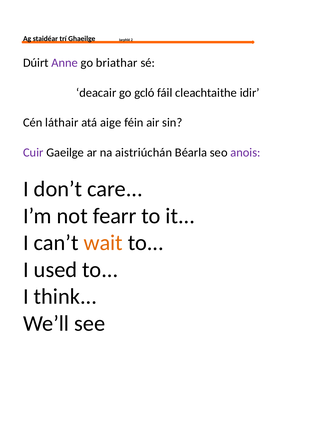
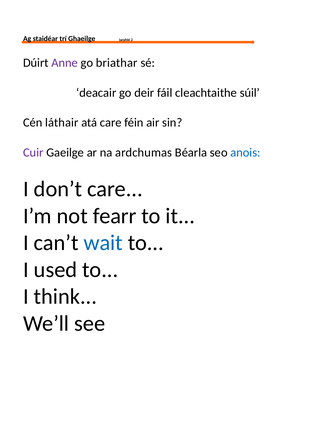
gcló: gcló -> deir
idir: idir -> súil
atá aige: aige -> care
aistriúchán: aistriúchán -> ardchumas
anois colour: purple -> blue
wait colour: orange -> blue
